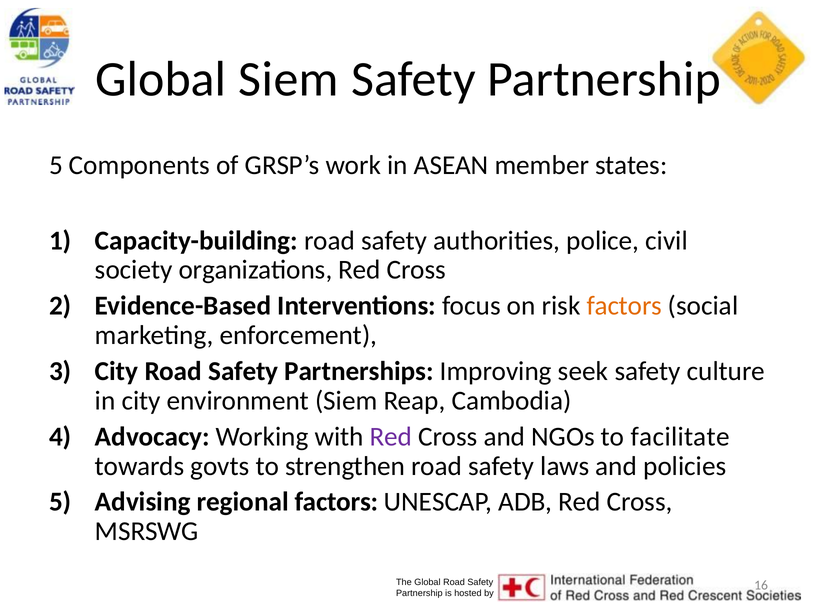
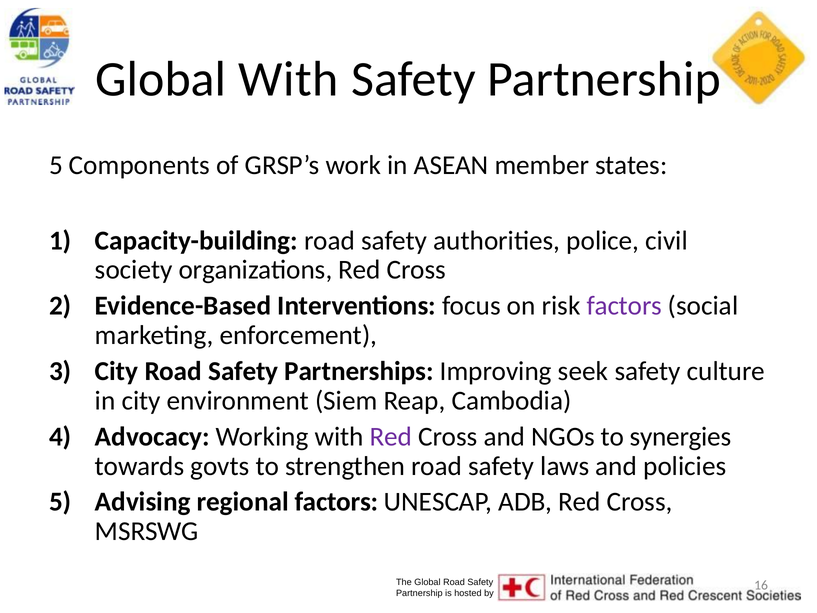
Global Siem: Siem -> With
factors at (624, 306) colour: orange -> purple
facilitate: facilitate -> synergies
